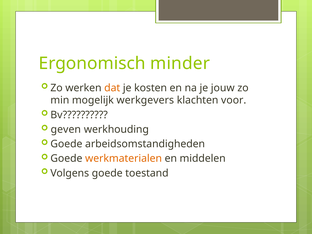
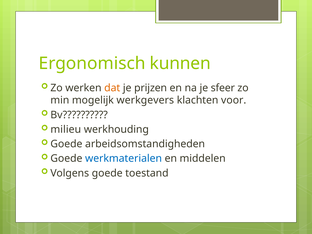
minder: minder -> kunnen
kosten: kosten -> prijzen
jouw: jouw -> sfeer
geven: geven -> milieu
werkmaterialen colour: orange -> blue
